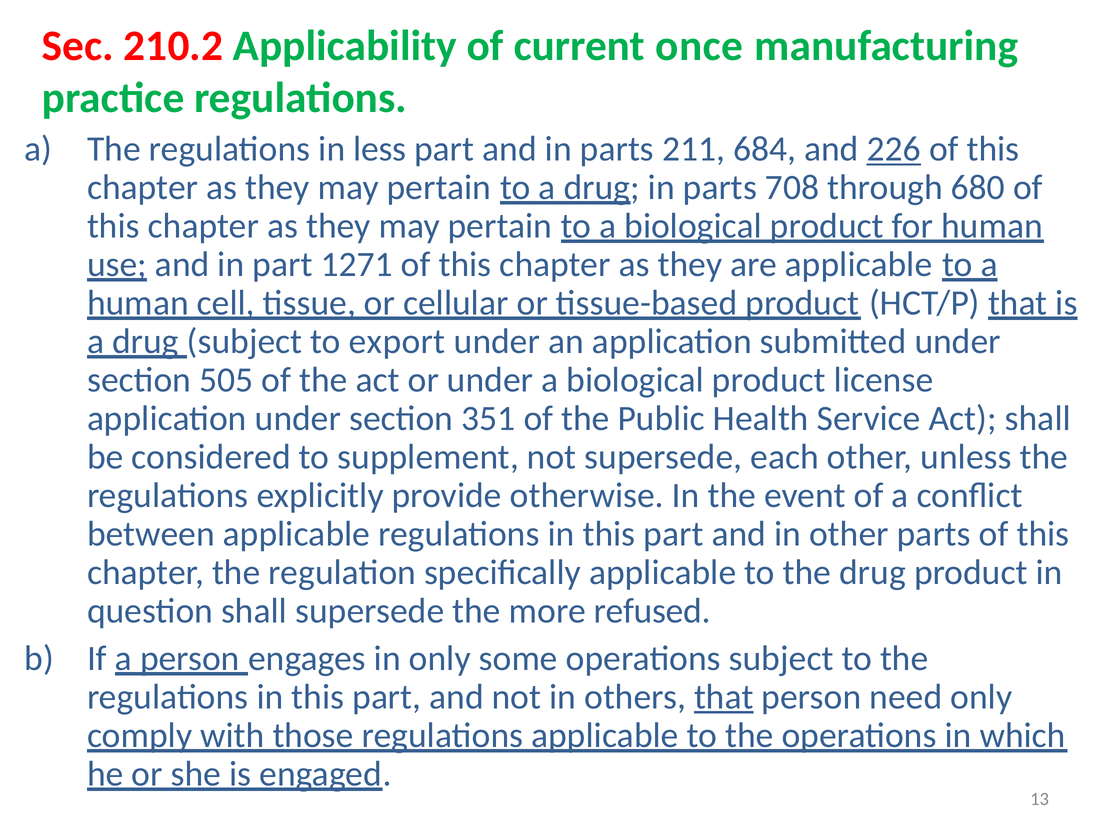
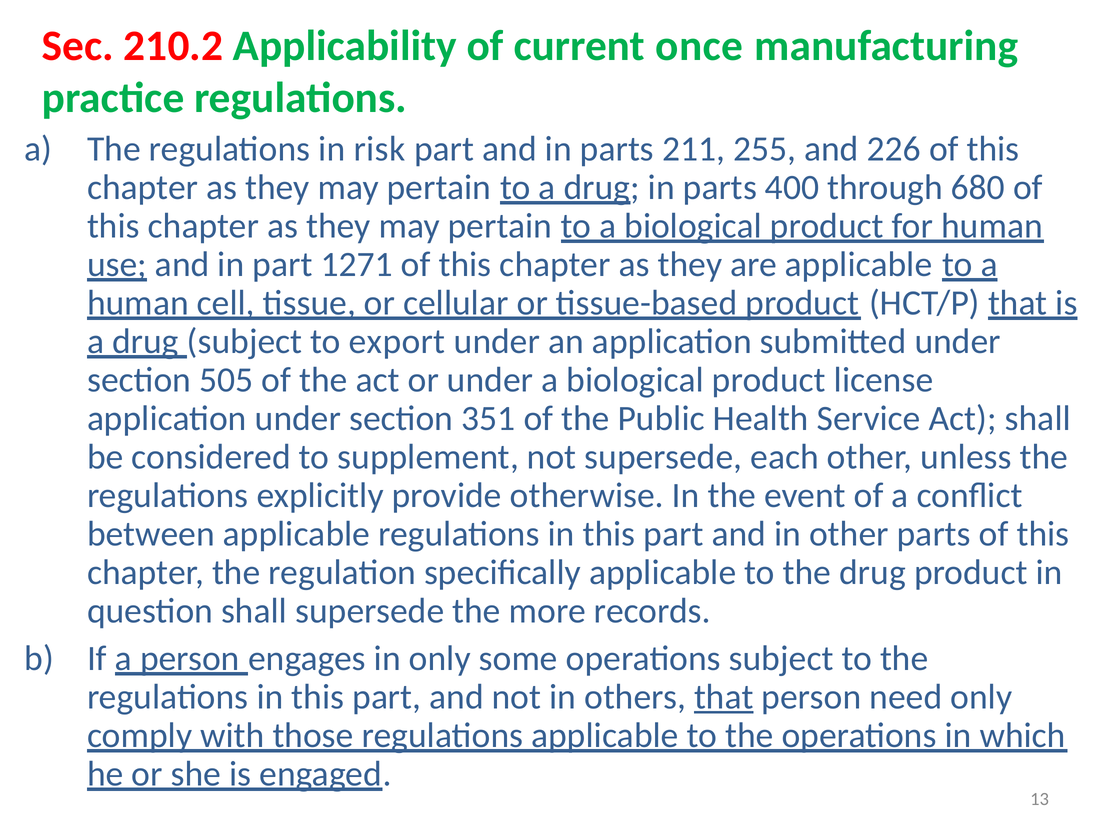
less: less -> risk
684: 684 -> 255
226 underline: present -> none
708: 708 -> 400
refused: refused -> records
